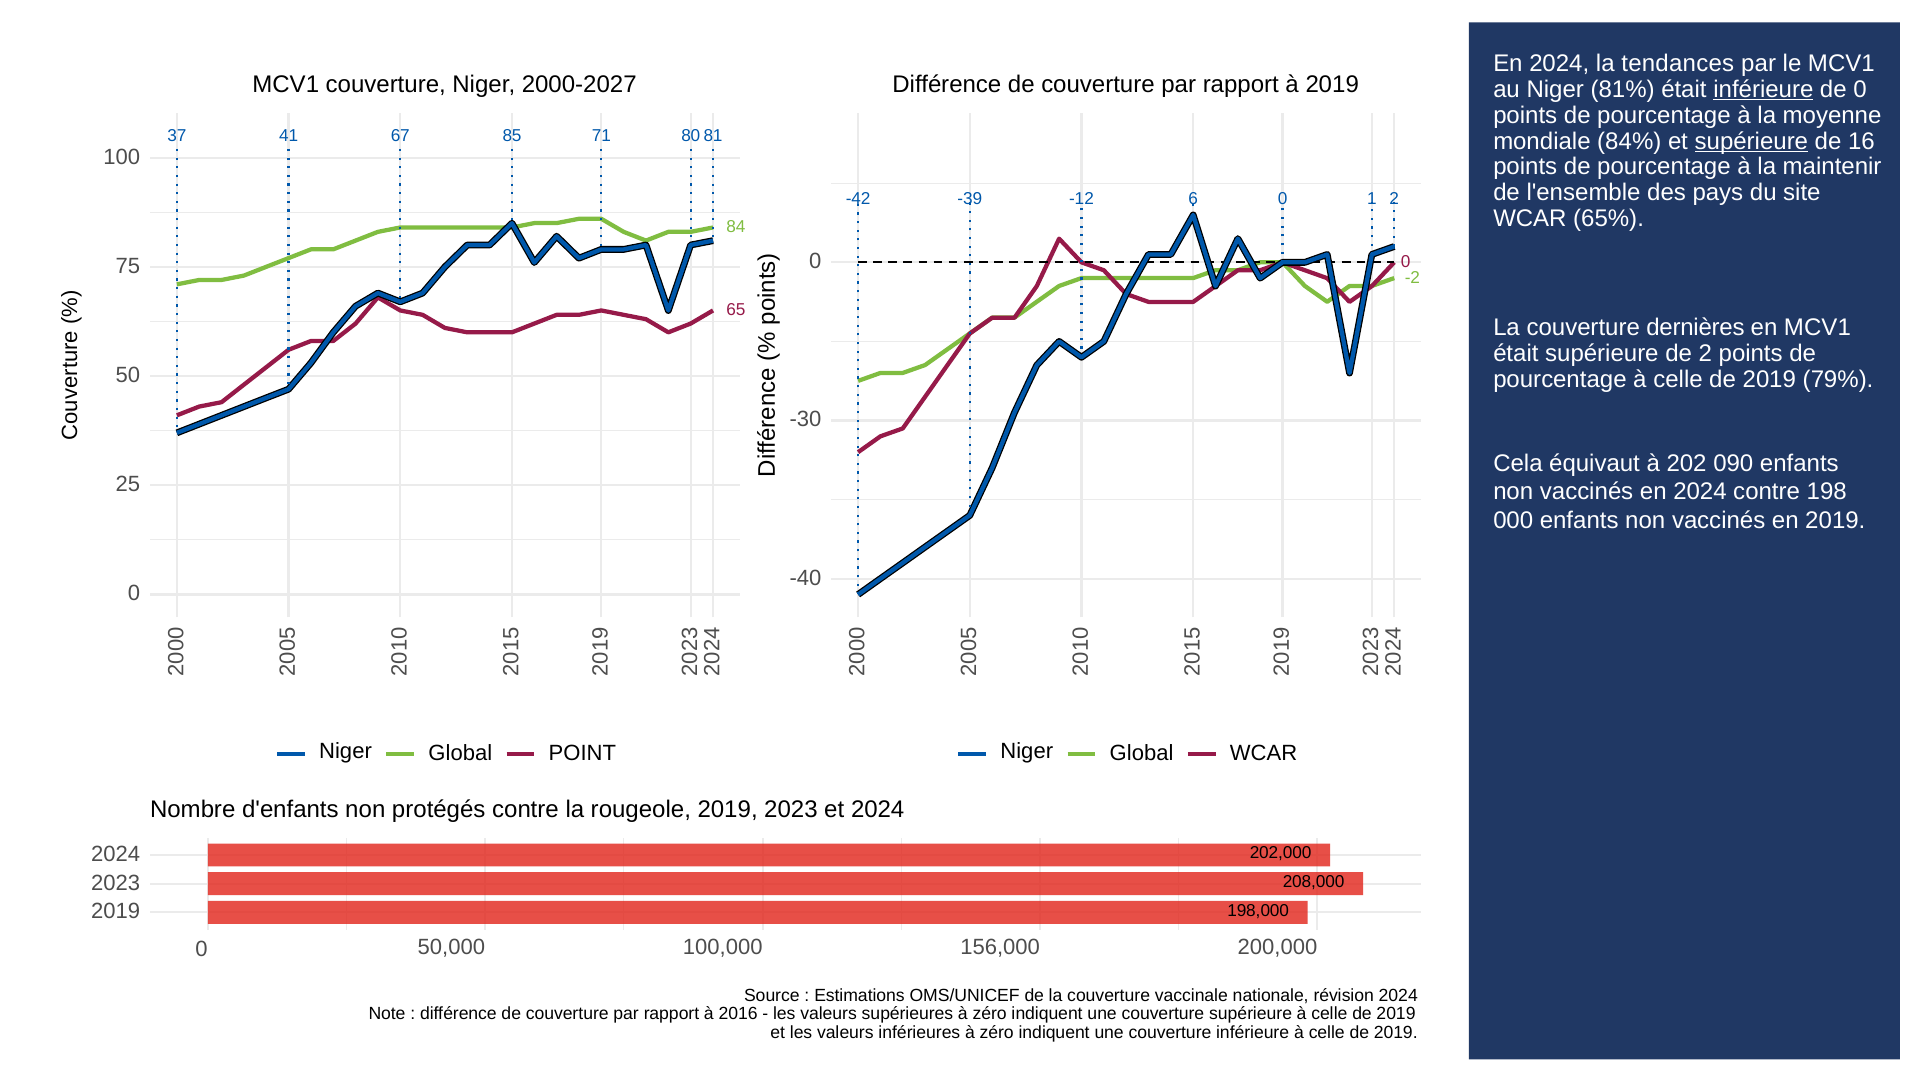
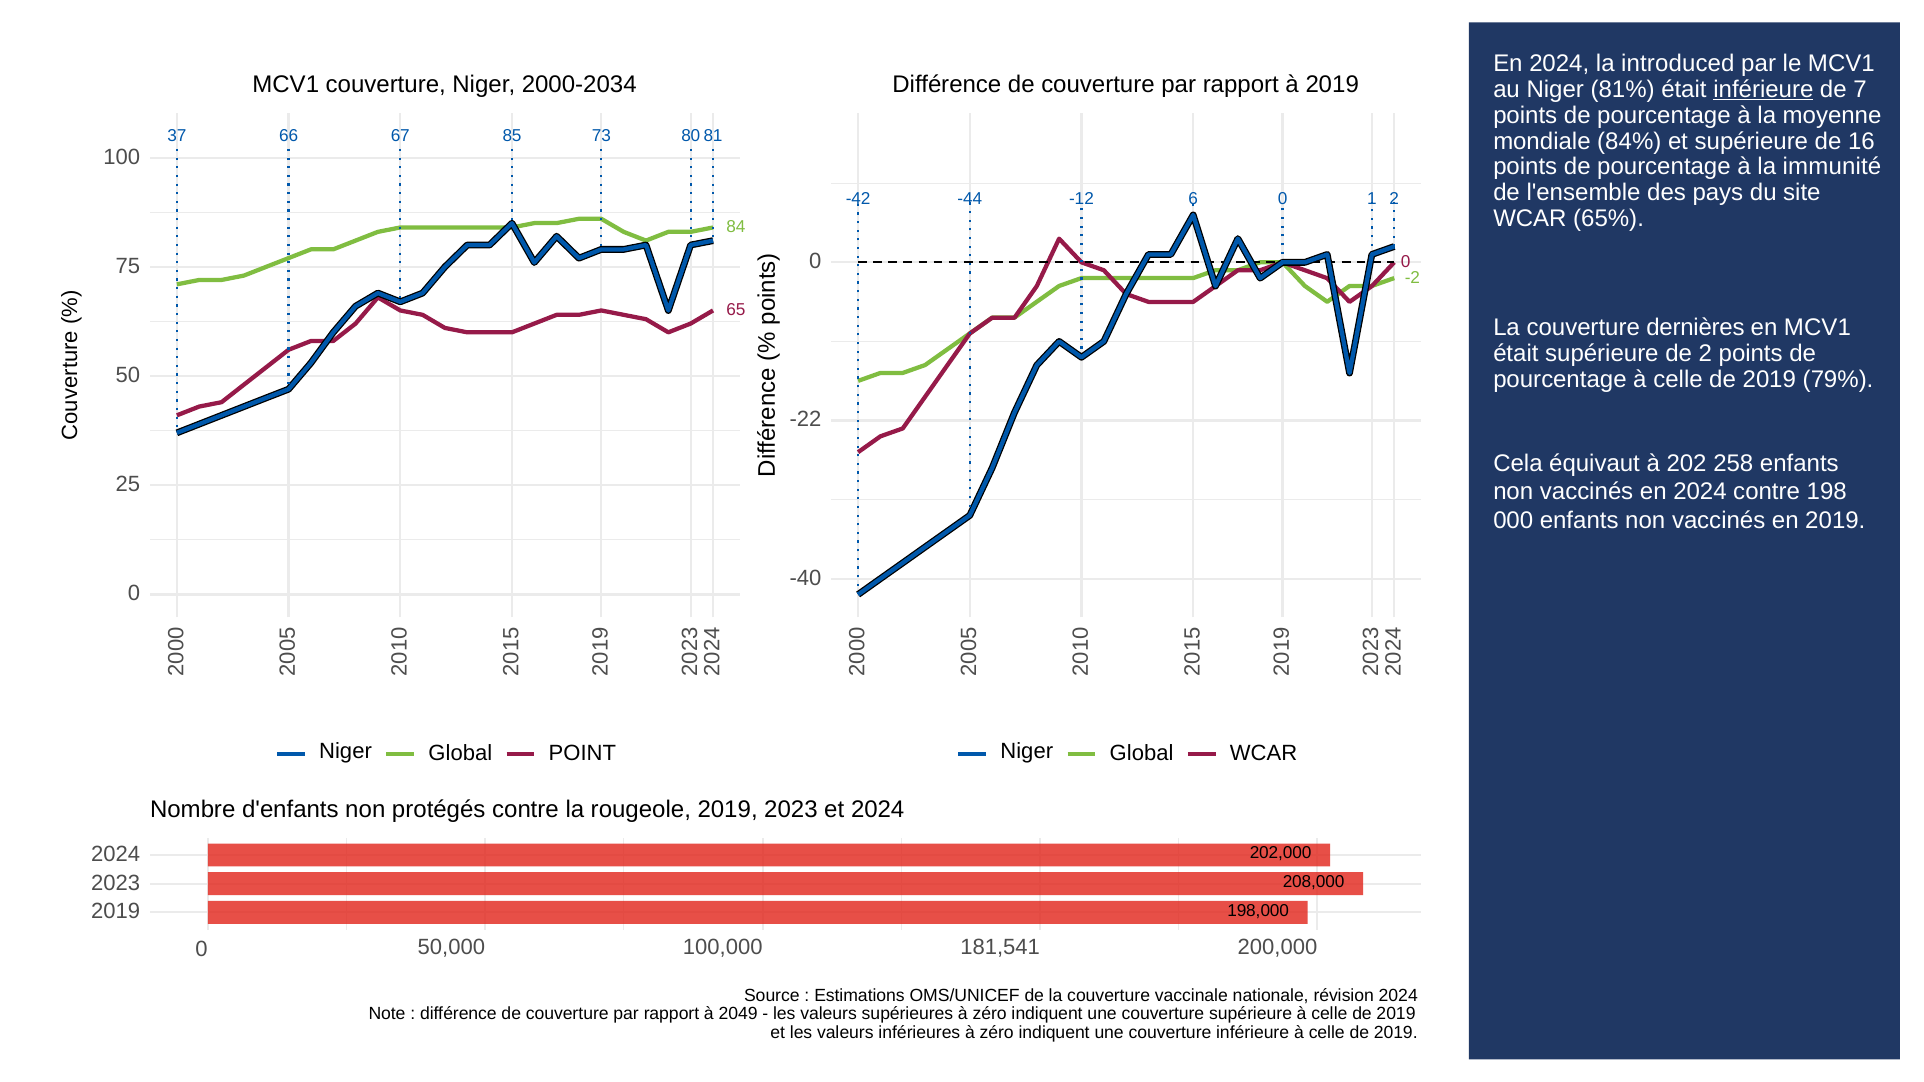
tendances: tendances -> introduced
2000-2027: 2000-2027 -> 2000-2034
de 0: 0 -> 7
41: 41 -> 66
71: 71 -> 73
supérieure at (1751, 141) underline: present -> none
maintenir: maintenir -> immunité
-39: -39 -> -44
-30: -30 -> -22
090: 090 -> 258
156,000: 156,000 -> 181,541
2016: 2016 -> 2049
